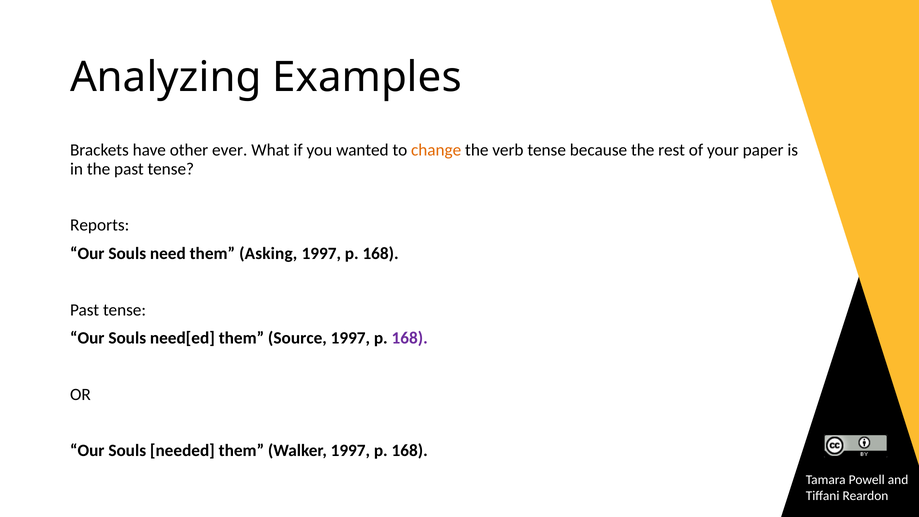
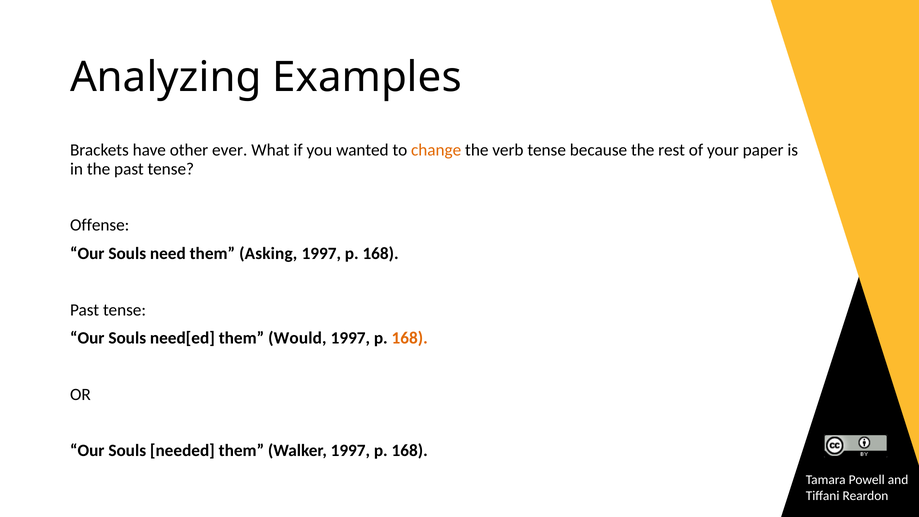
Reports: Reports -> Offense
Source: Source -> Would
168 at (410, 338) colour: purple -> orange
